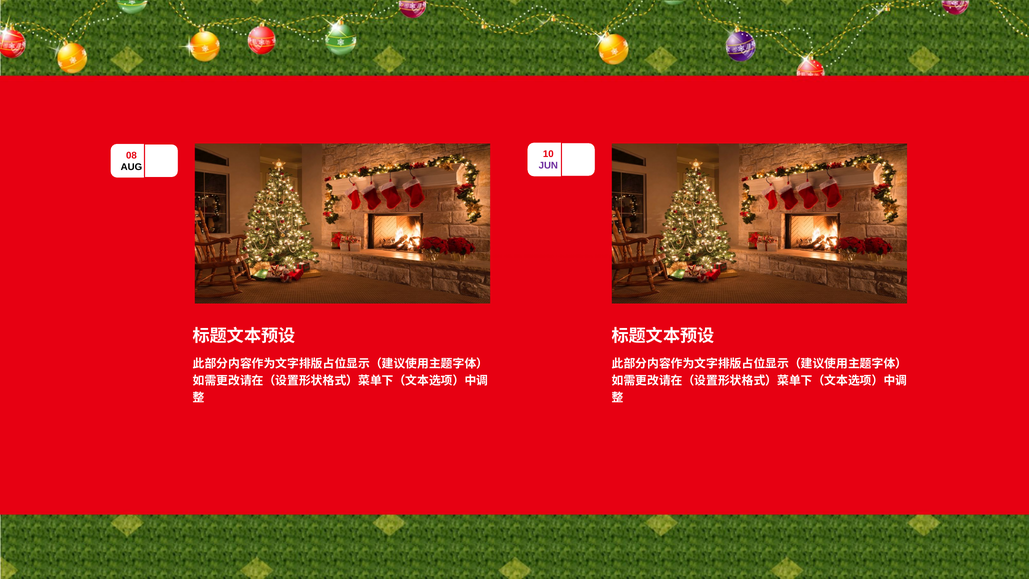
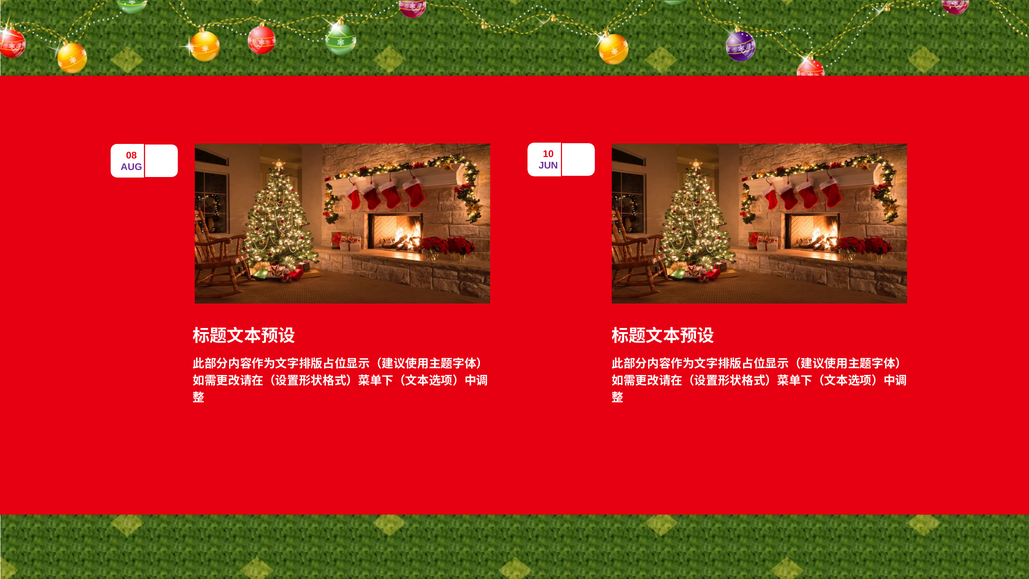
AUG colour: black -> purple
